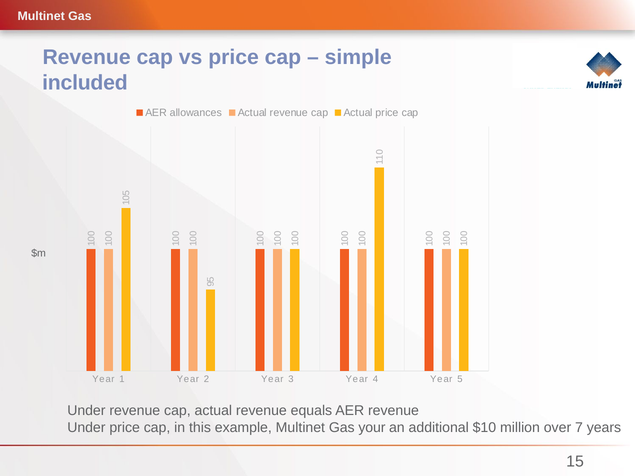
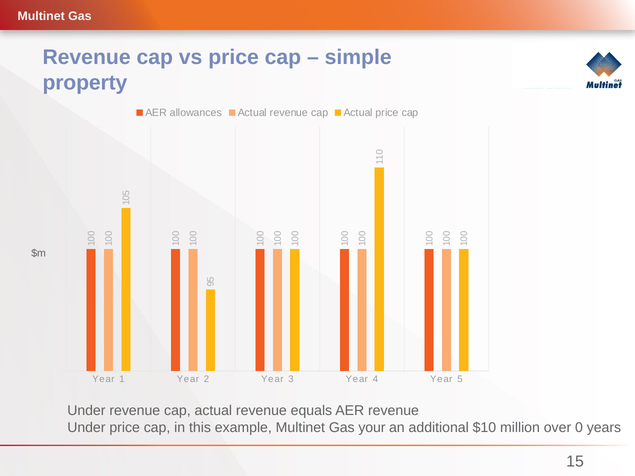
included: included -> property
over 7: 7 -> 0
